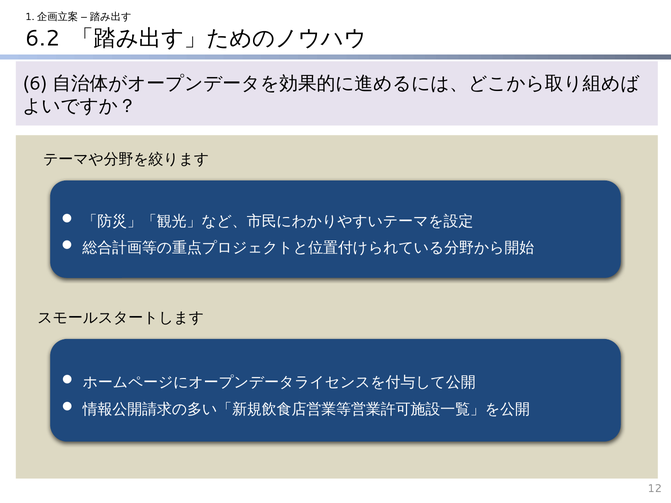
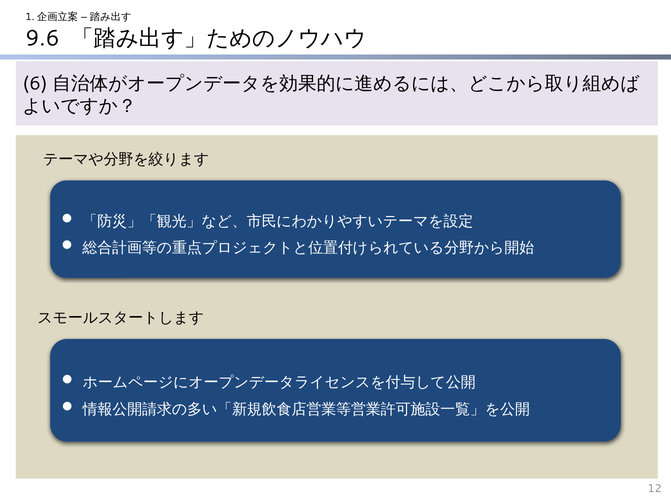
6.2: 6.2 -> 9.6
